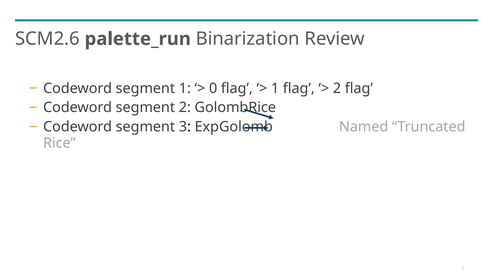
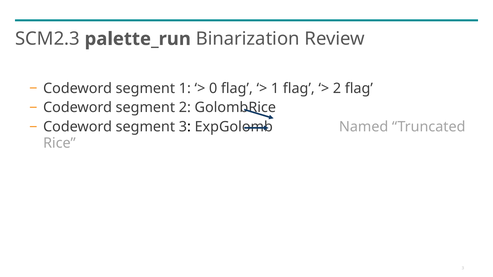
SCM2.6: SCM2.6 -> SCM2.3
